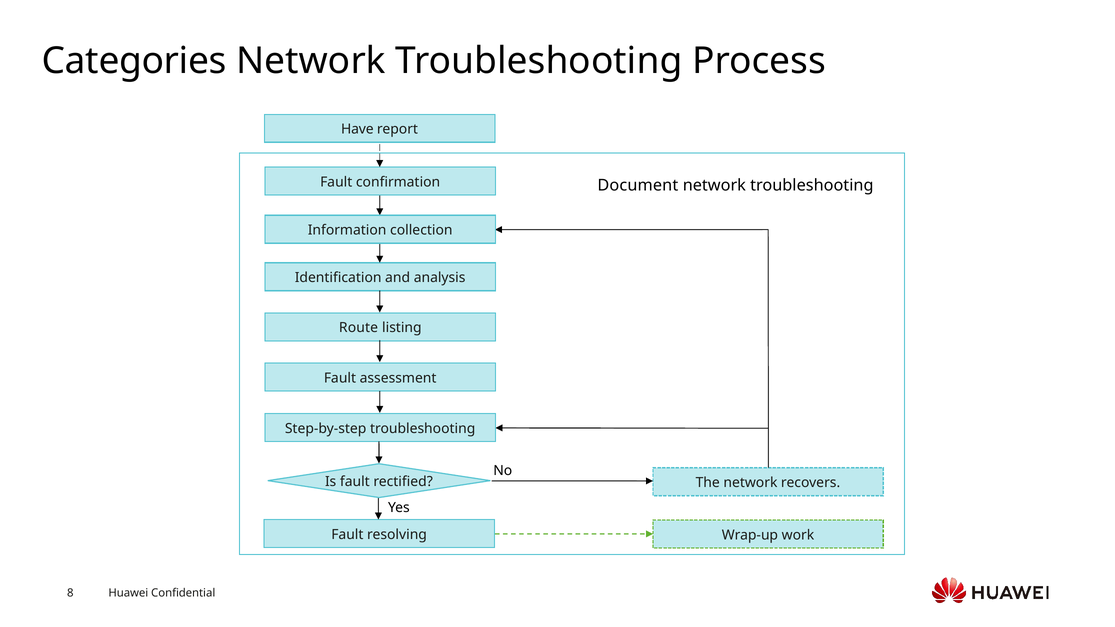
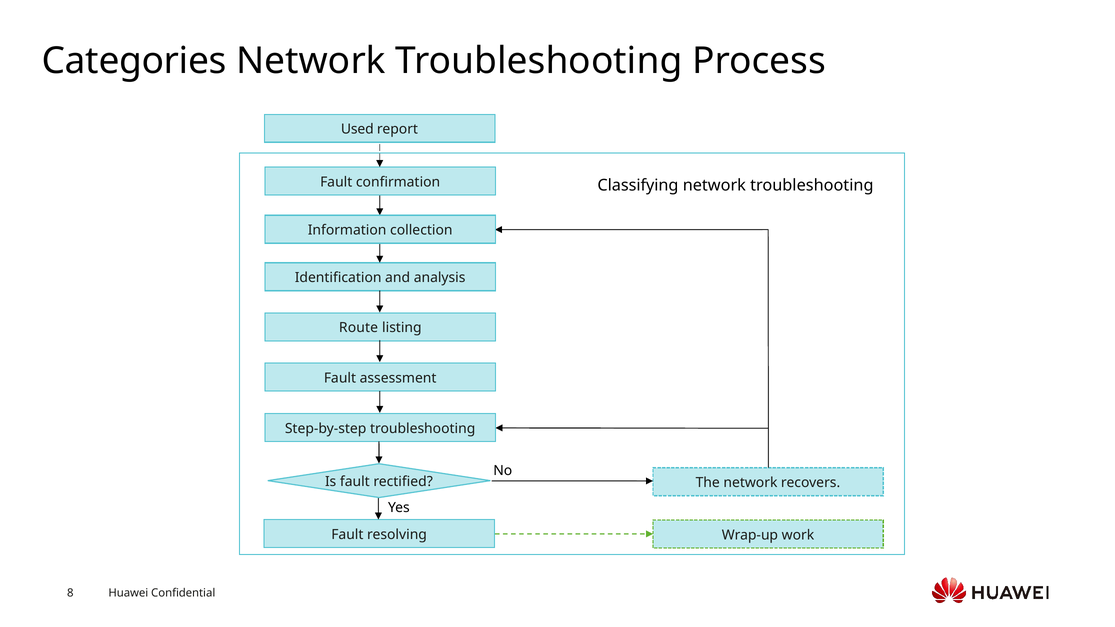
Have: Have -> Used
Document: Document -> Classifying
